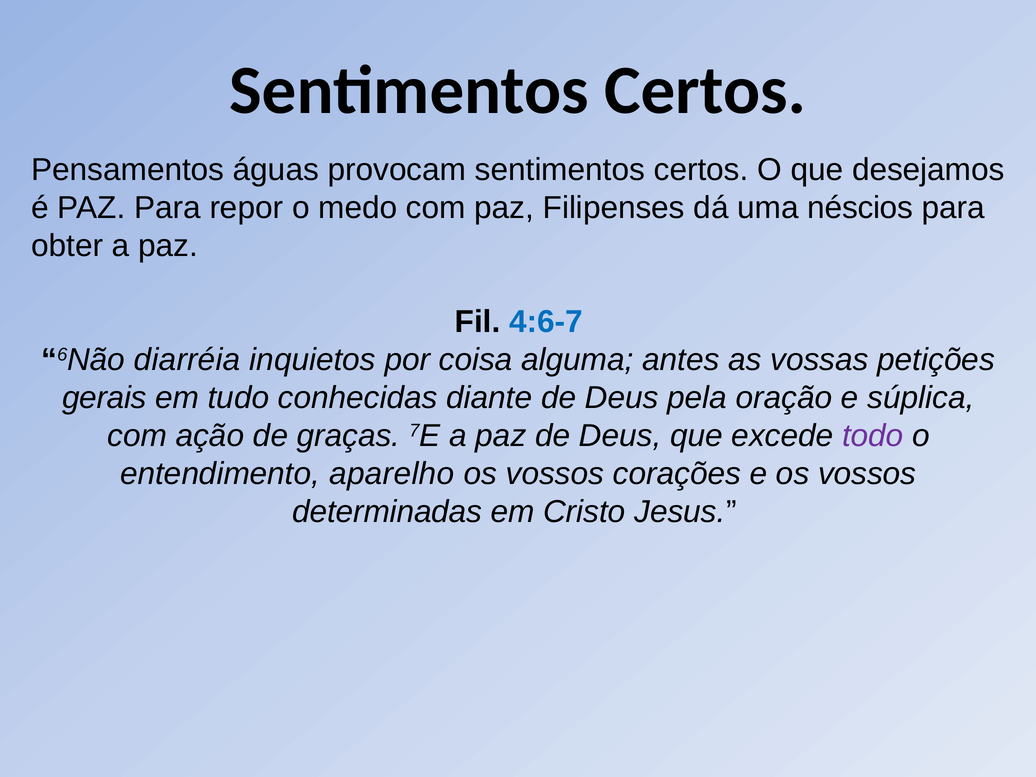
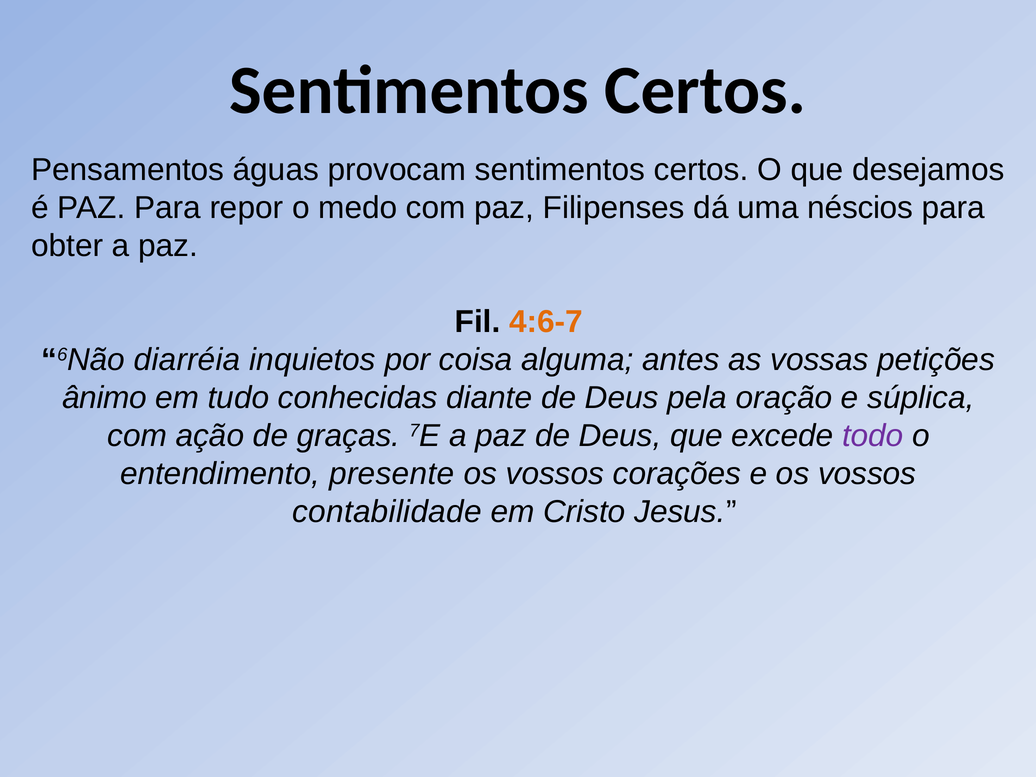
4:6-7 colour: blue -> orange
gerais: gerais -> ânimo
aparelho: aparelho -> presente
determinadas: determinadas -> contabilidade
